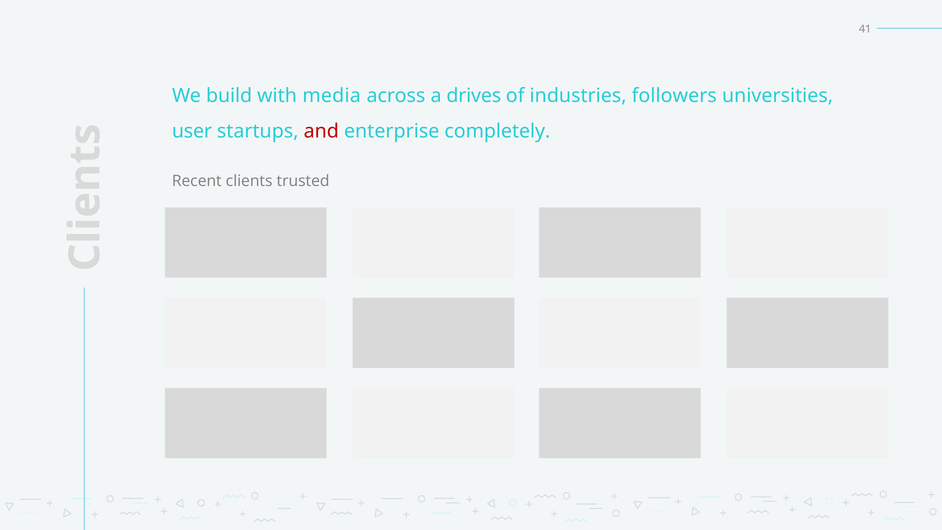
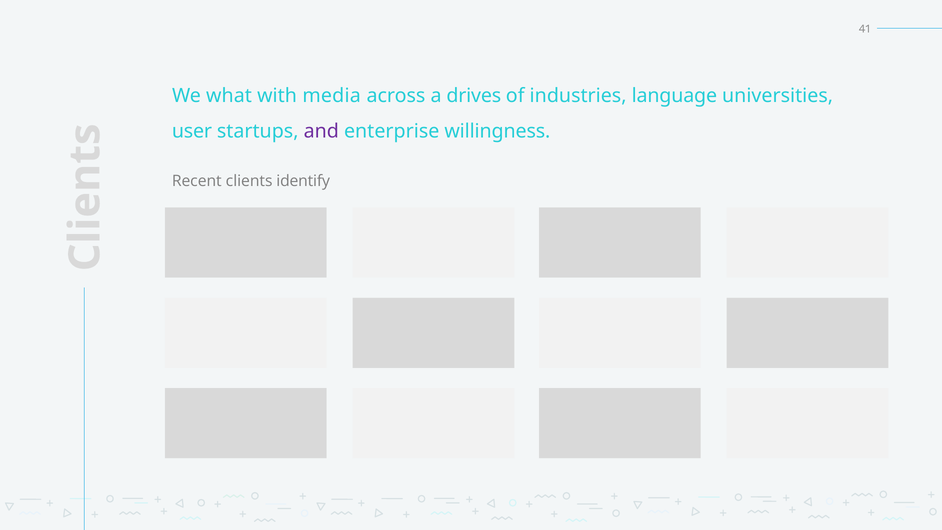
build: build -> what
followers: followers -> language
and colour: red -> purple
completely: completely -> willingness
trusted: trusted -> identify
